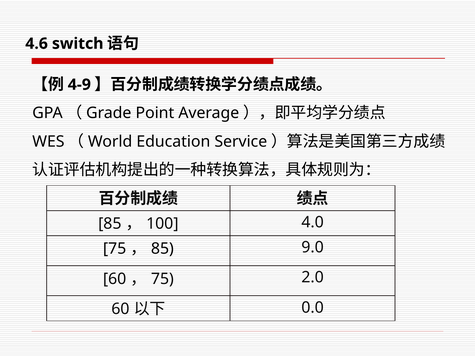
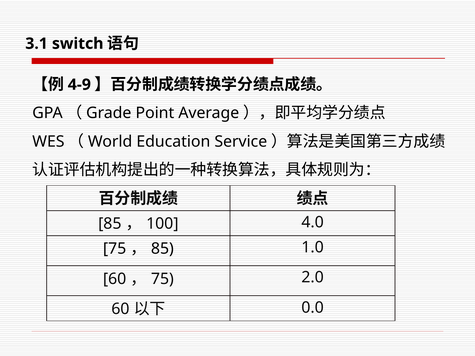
4.6: 4.6 -> 3.1
9.0: 9.0 -> 1.0
